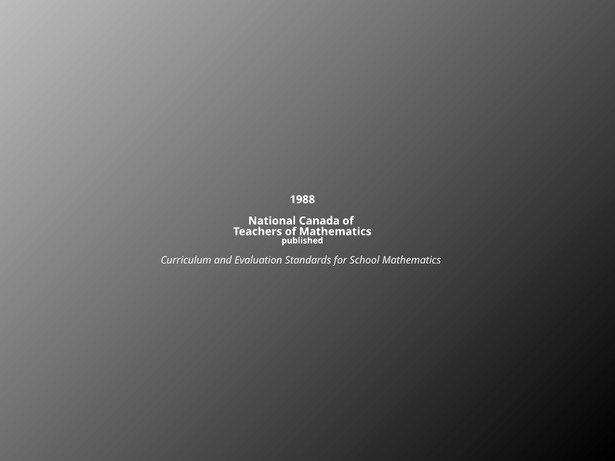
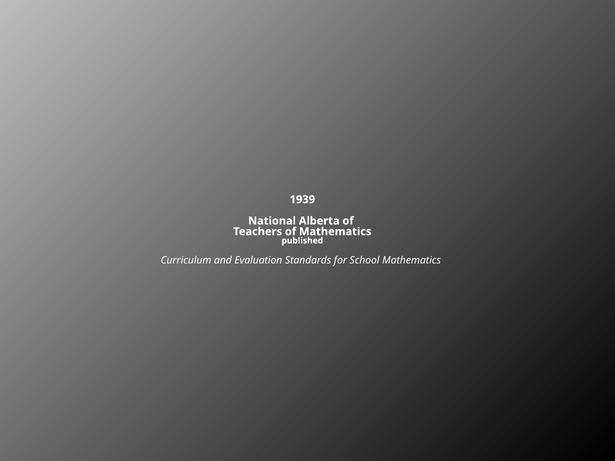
1988: 1988 -> 1939
Canada: Canada -> Alberta
